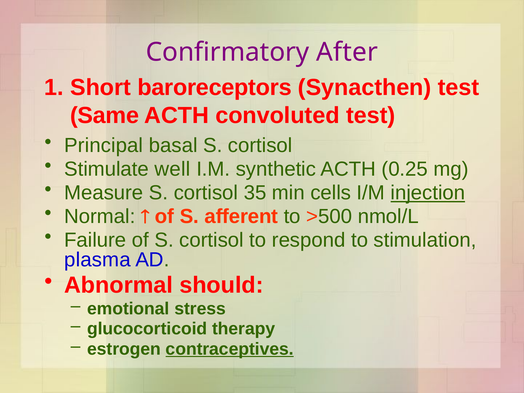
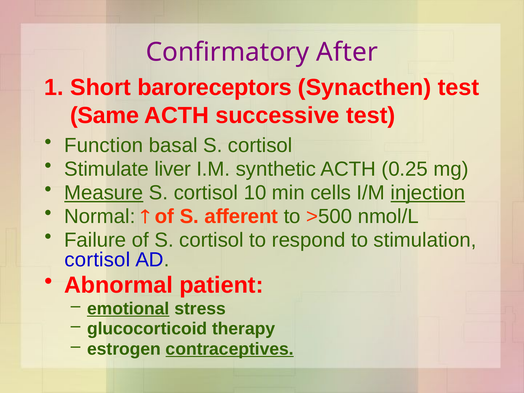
convoluted: convoluted -> successive
Principal: Principal -> Function
well: well -> liver
Measure underline: none -> present
35: 35 -> 10
plasma at (97, 260): plasma -> cortisol
should: should -> patient
emotional underline: none -> present
